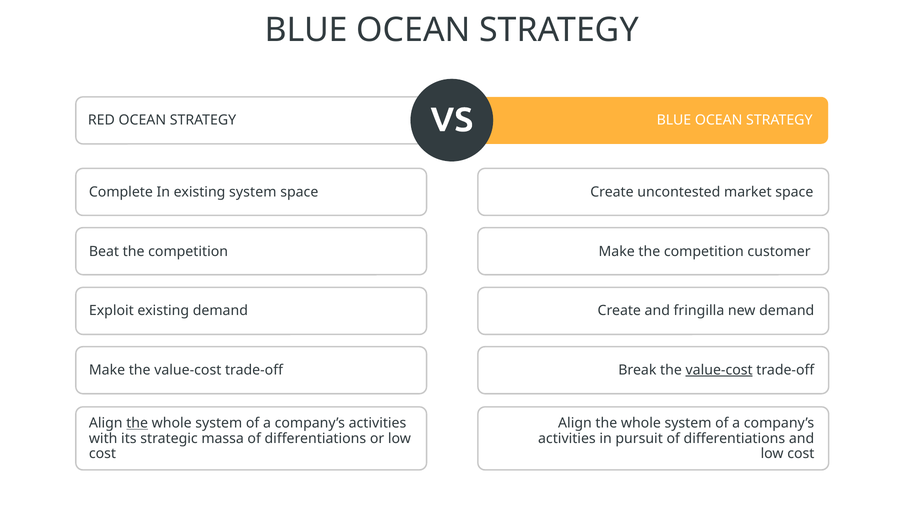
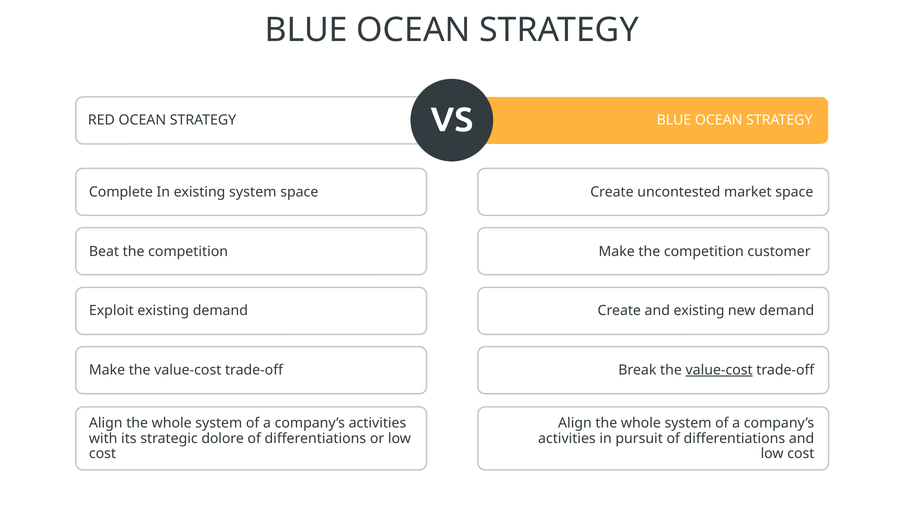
and fringilla: fringilla -> existing
the at (137, 424) underline: present -> none
massa: massa -> dolore
